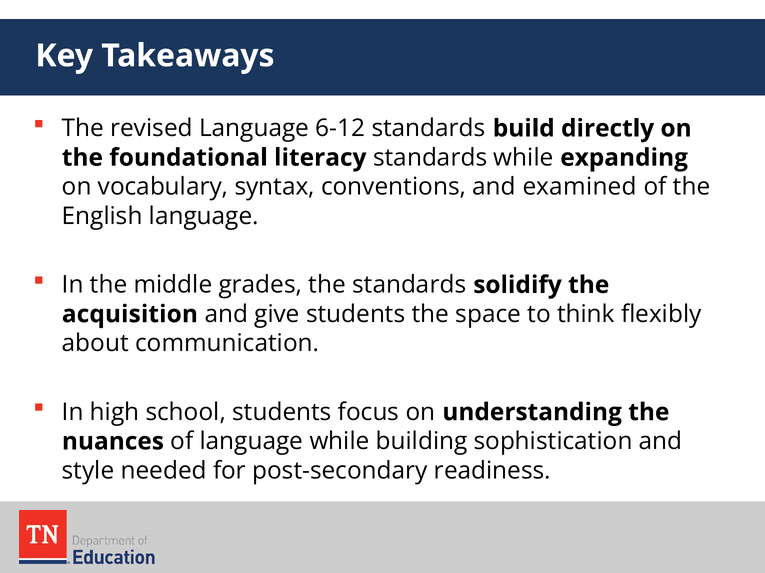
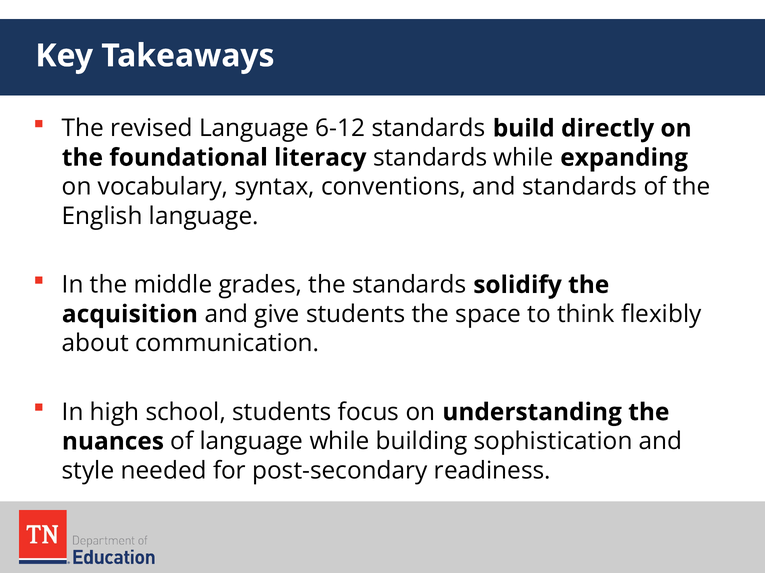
and examined: examined -> standards
